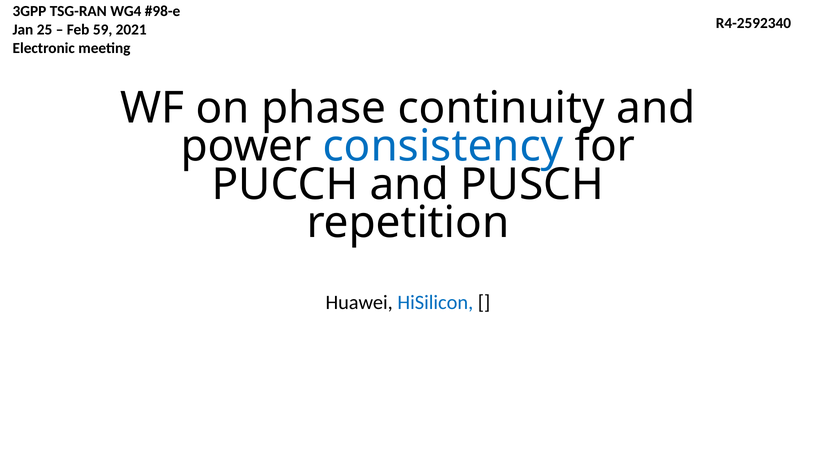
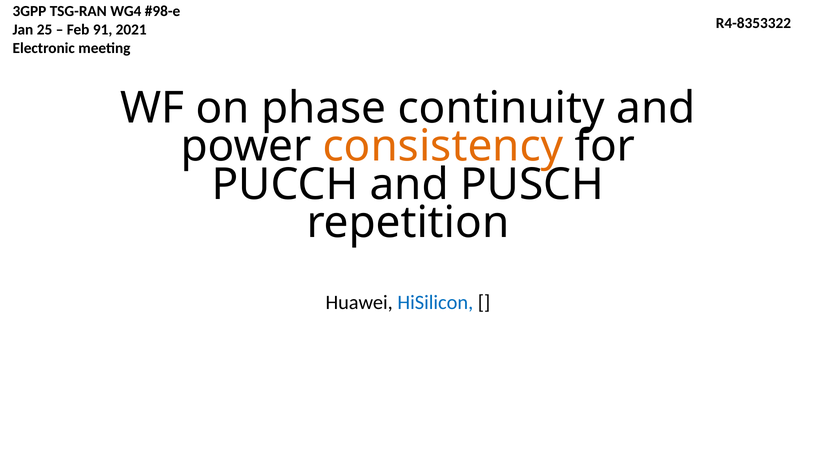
R4-2592340: R4-2592340 -> R4-8353322
59: 59 -> 91
consistency colour: blue -> orange
